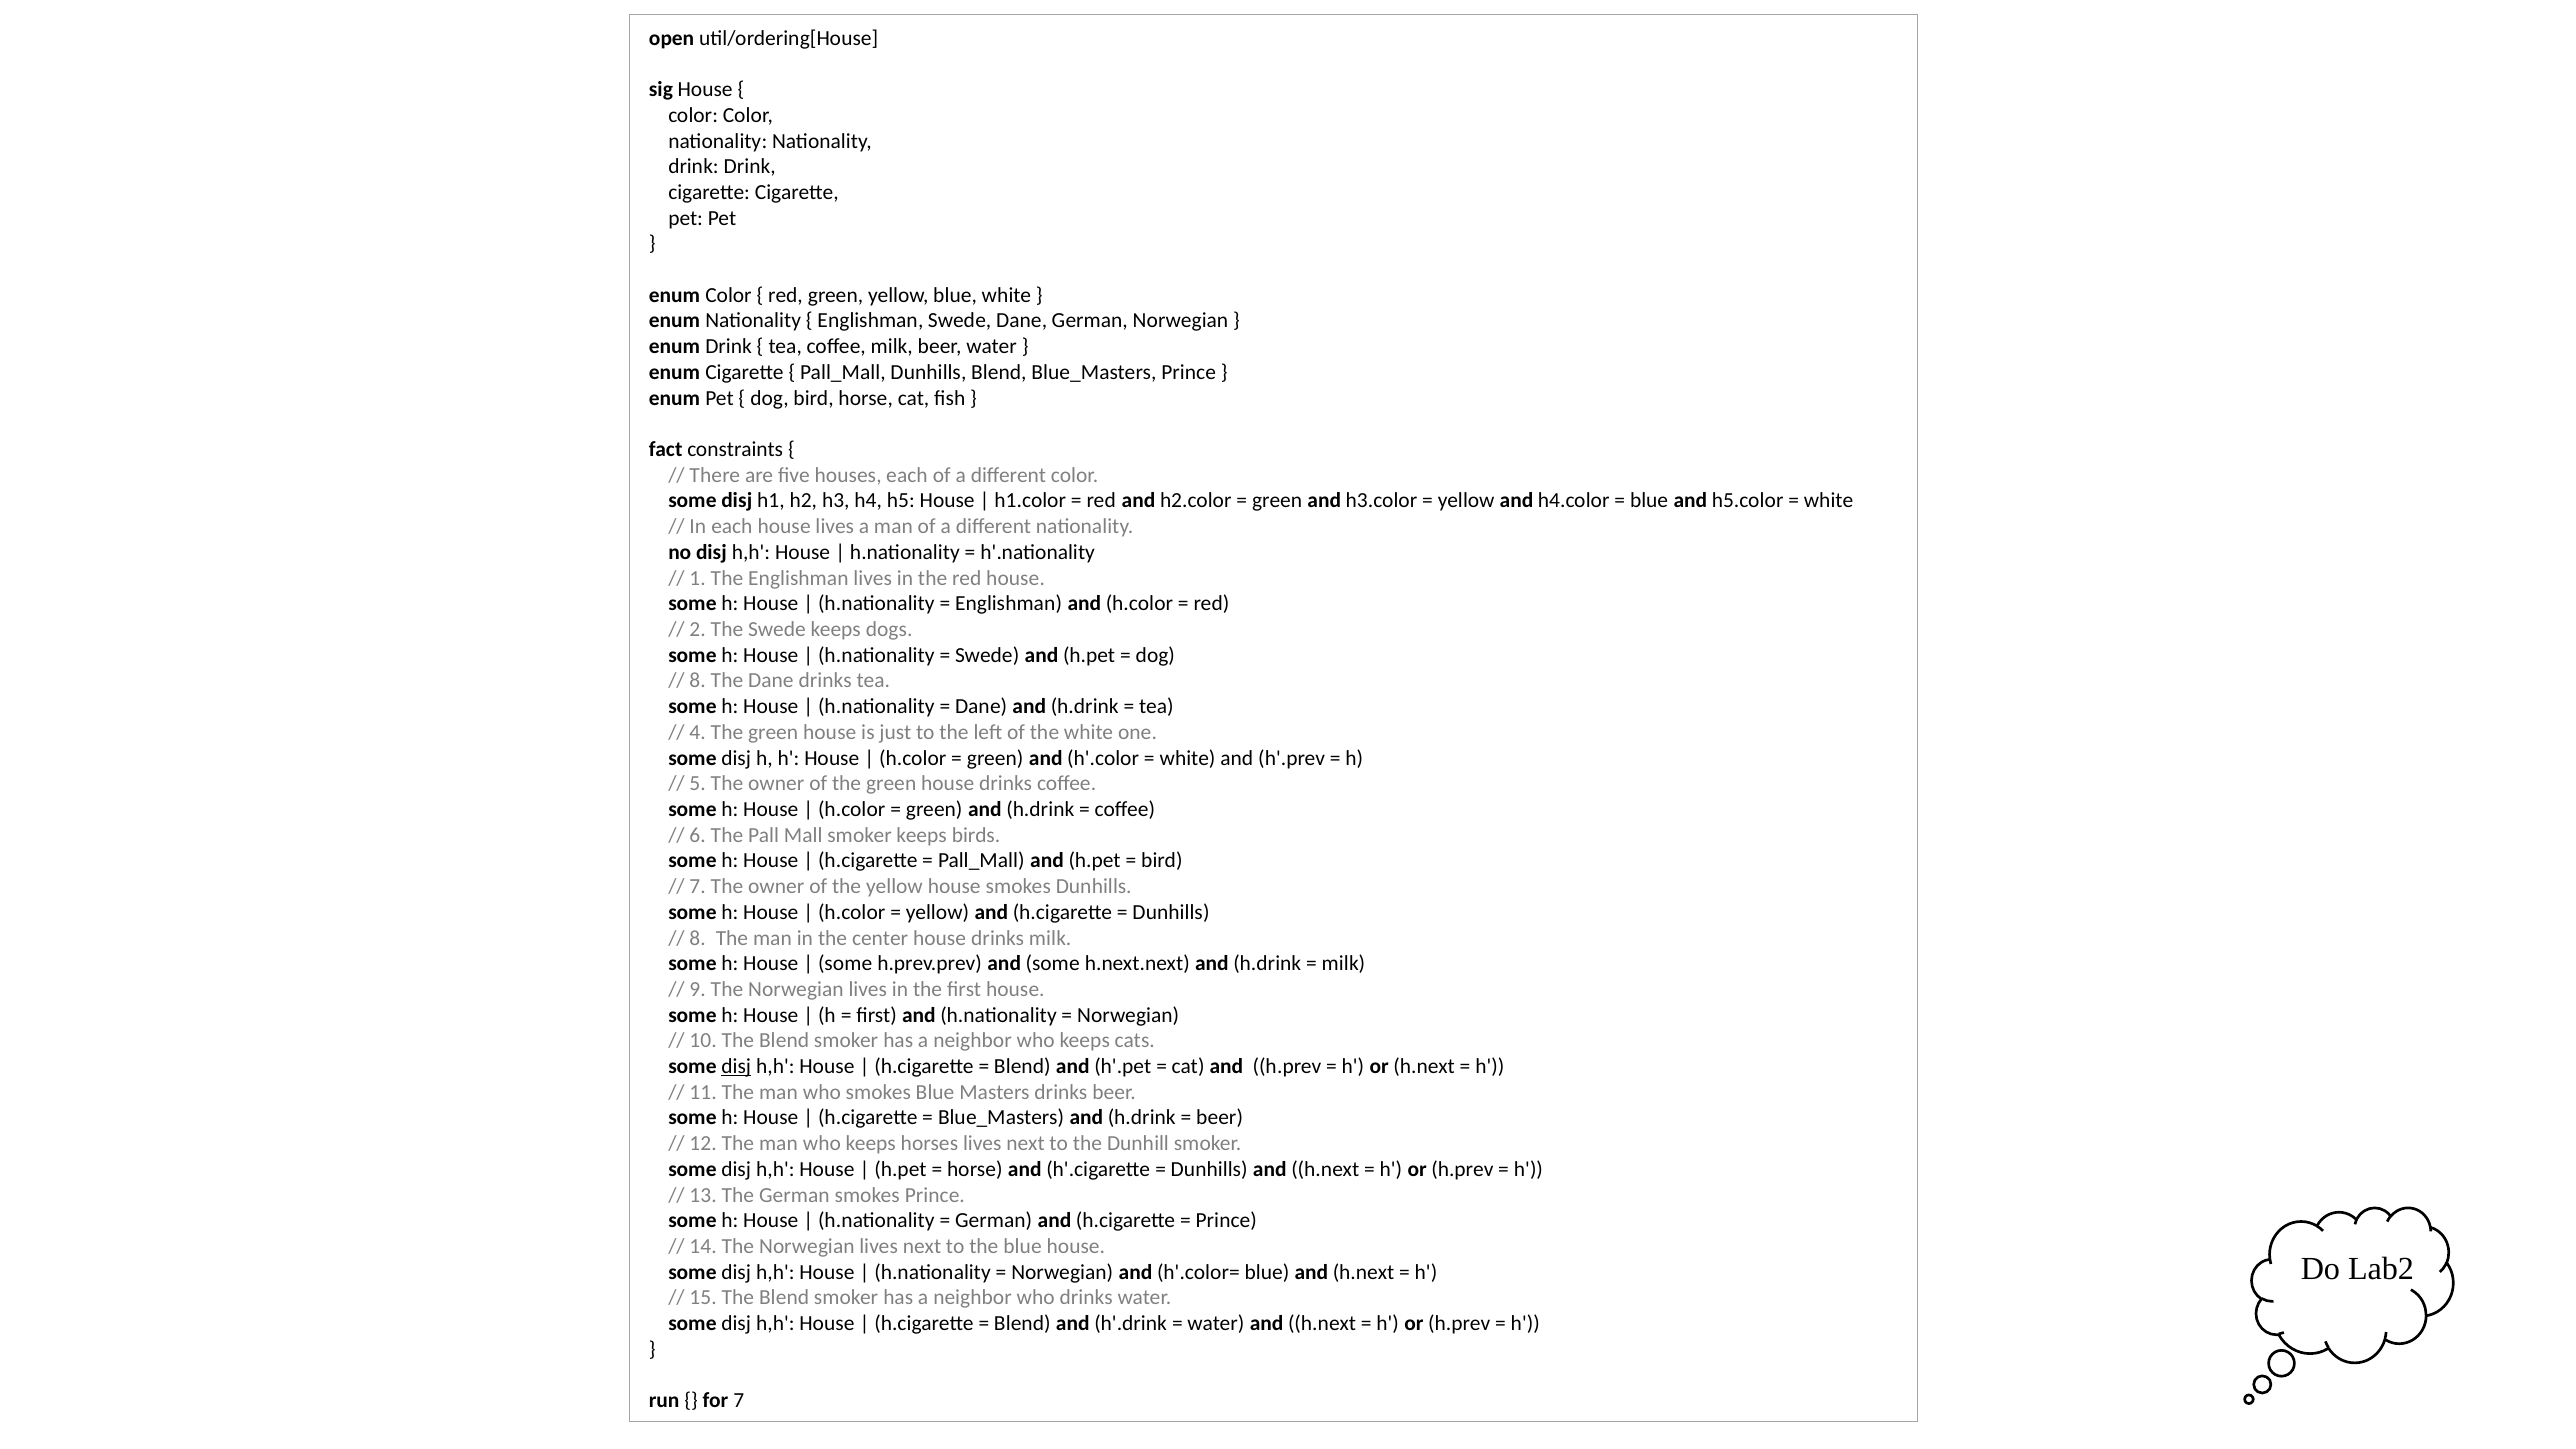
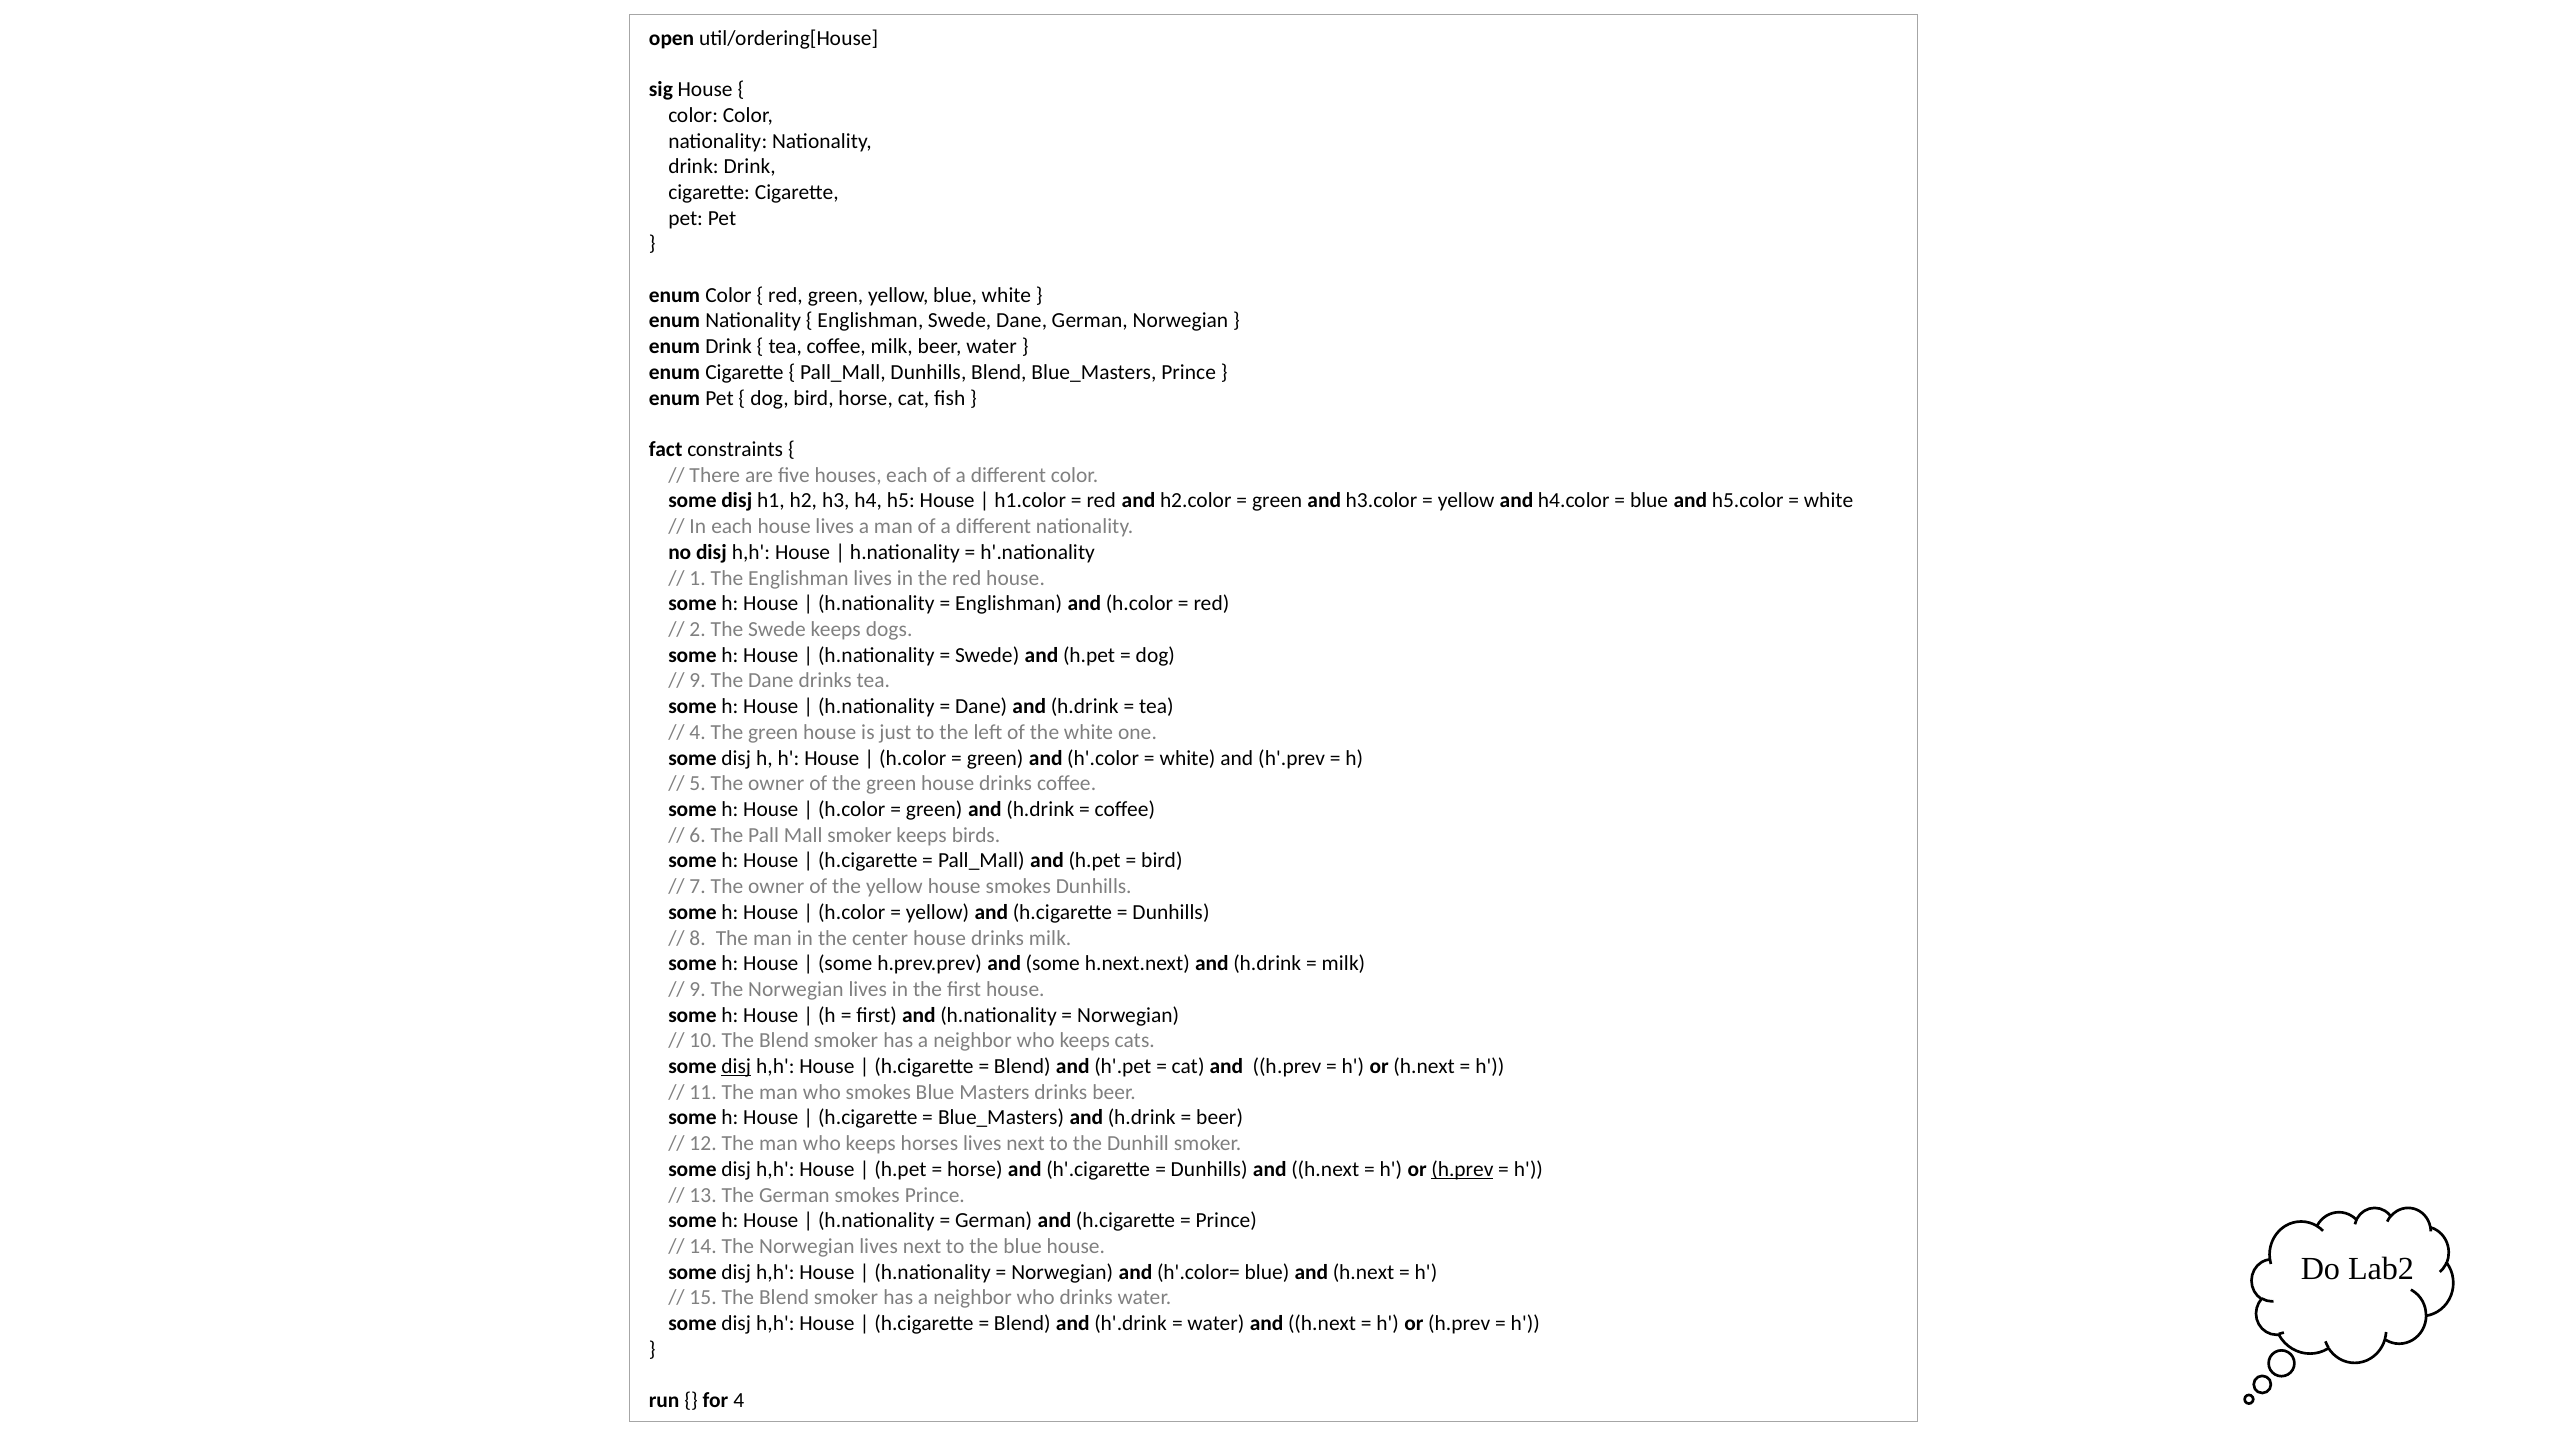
8 at (698, 681): 8 -> 9
h.prev at (1462, 1169) underline: none -> present
for 7: 7 -> 4
